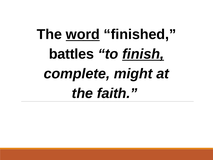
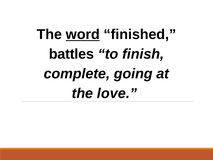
finish underline: present -> none
might: might -> going
faith: faith -> love
